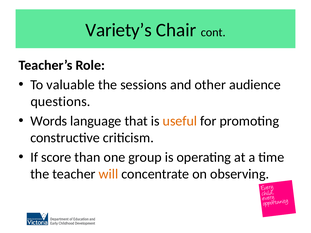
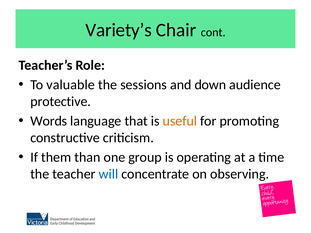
other: other -> down
questions: questions -> protective
score: score -> them
will colour: orange -> blue
